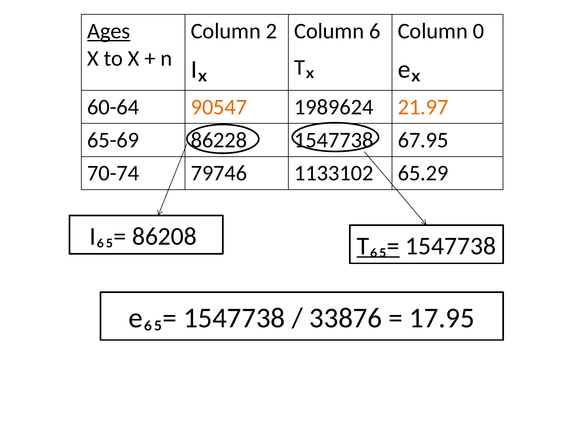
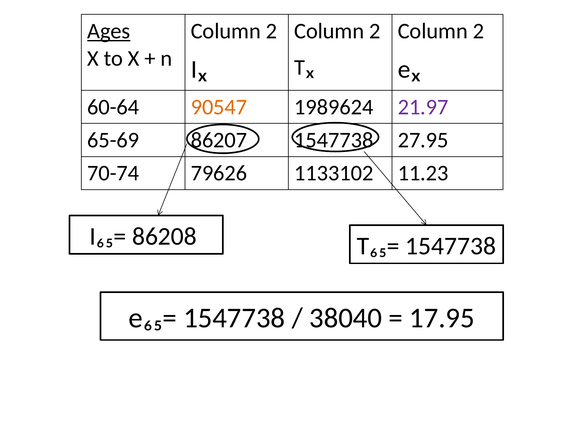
6 at (375, 31): 6 -> 2
0 at (478, 31): 0 -> 2
21.97 colour: orange -> purple
86228: 86228 -> 86207
67.95: 67.95 -> 27.95
79746: 79746 -> 79626
65.29: 65.29 -> 11.23
T₆₅= underline: present -> none
33876: 33876 -> 38040
